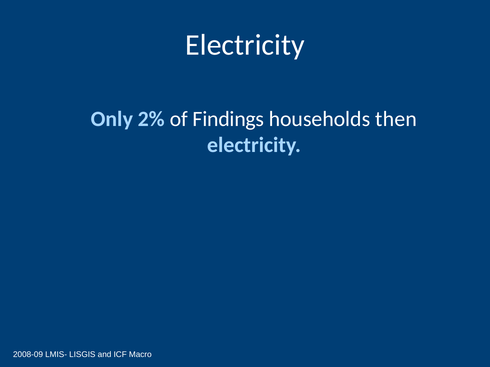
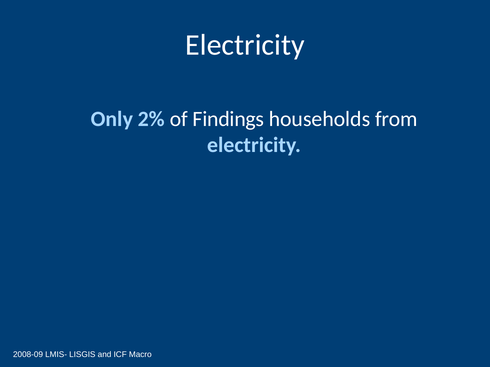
then: then -> from
